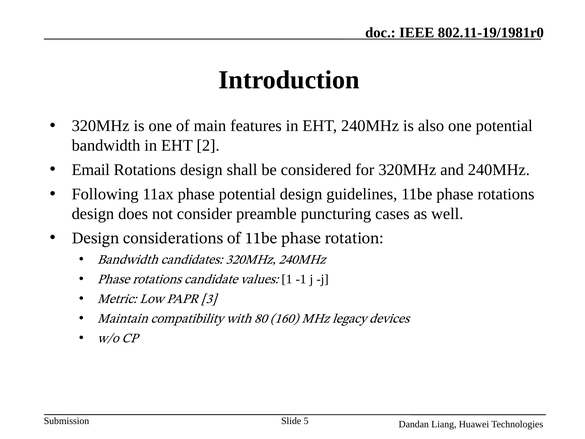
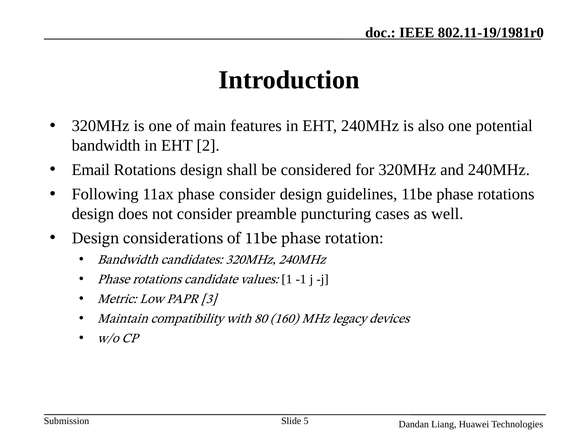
phase potential: potential -> consider
